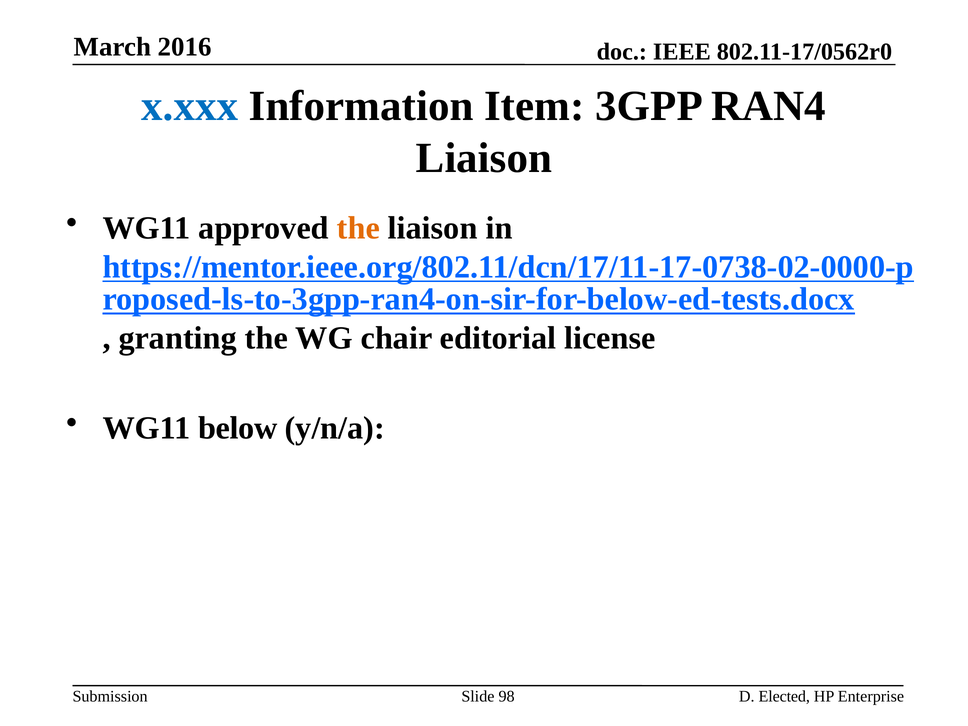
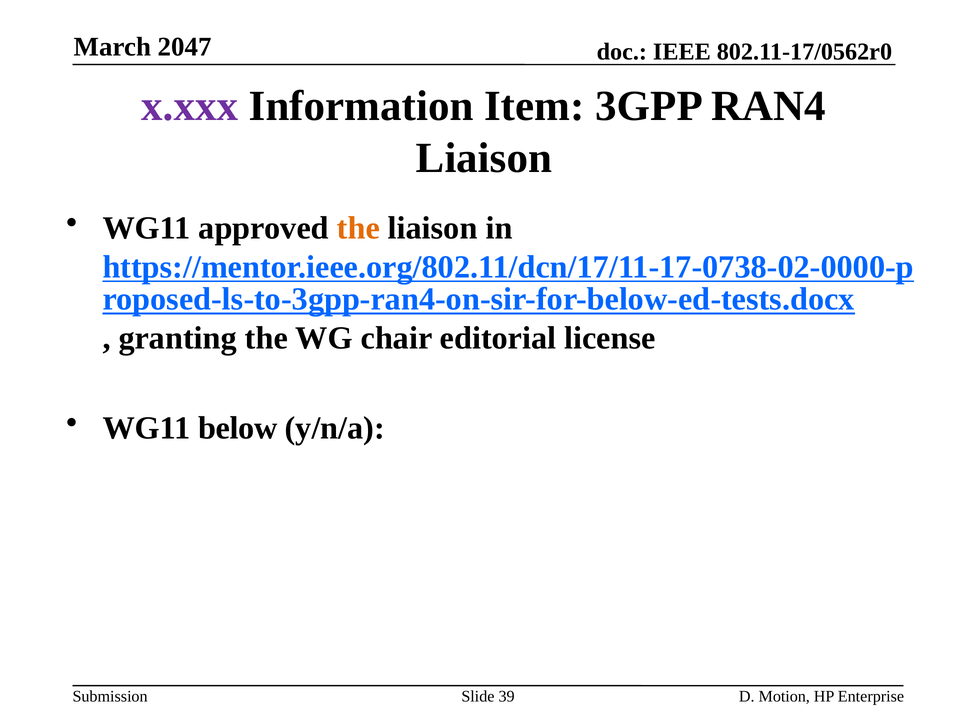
2016: 2016 -> 2047
x.xxx colour: blue -> purple
98: 98 -> 39
Elected: Elected -> Motion
